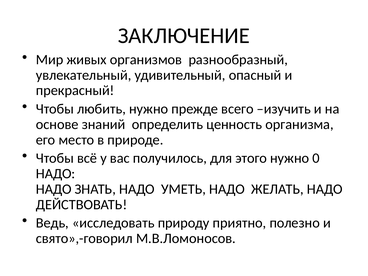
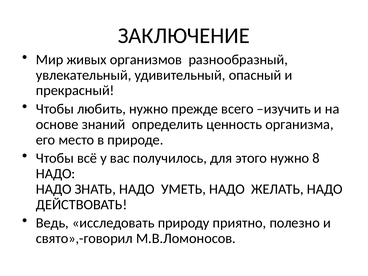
0: 0 -> 8
